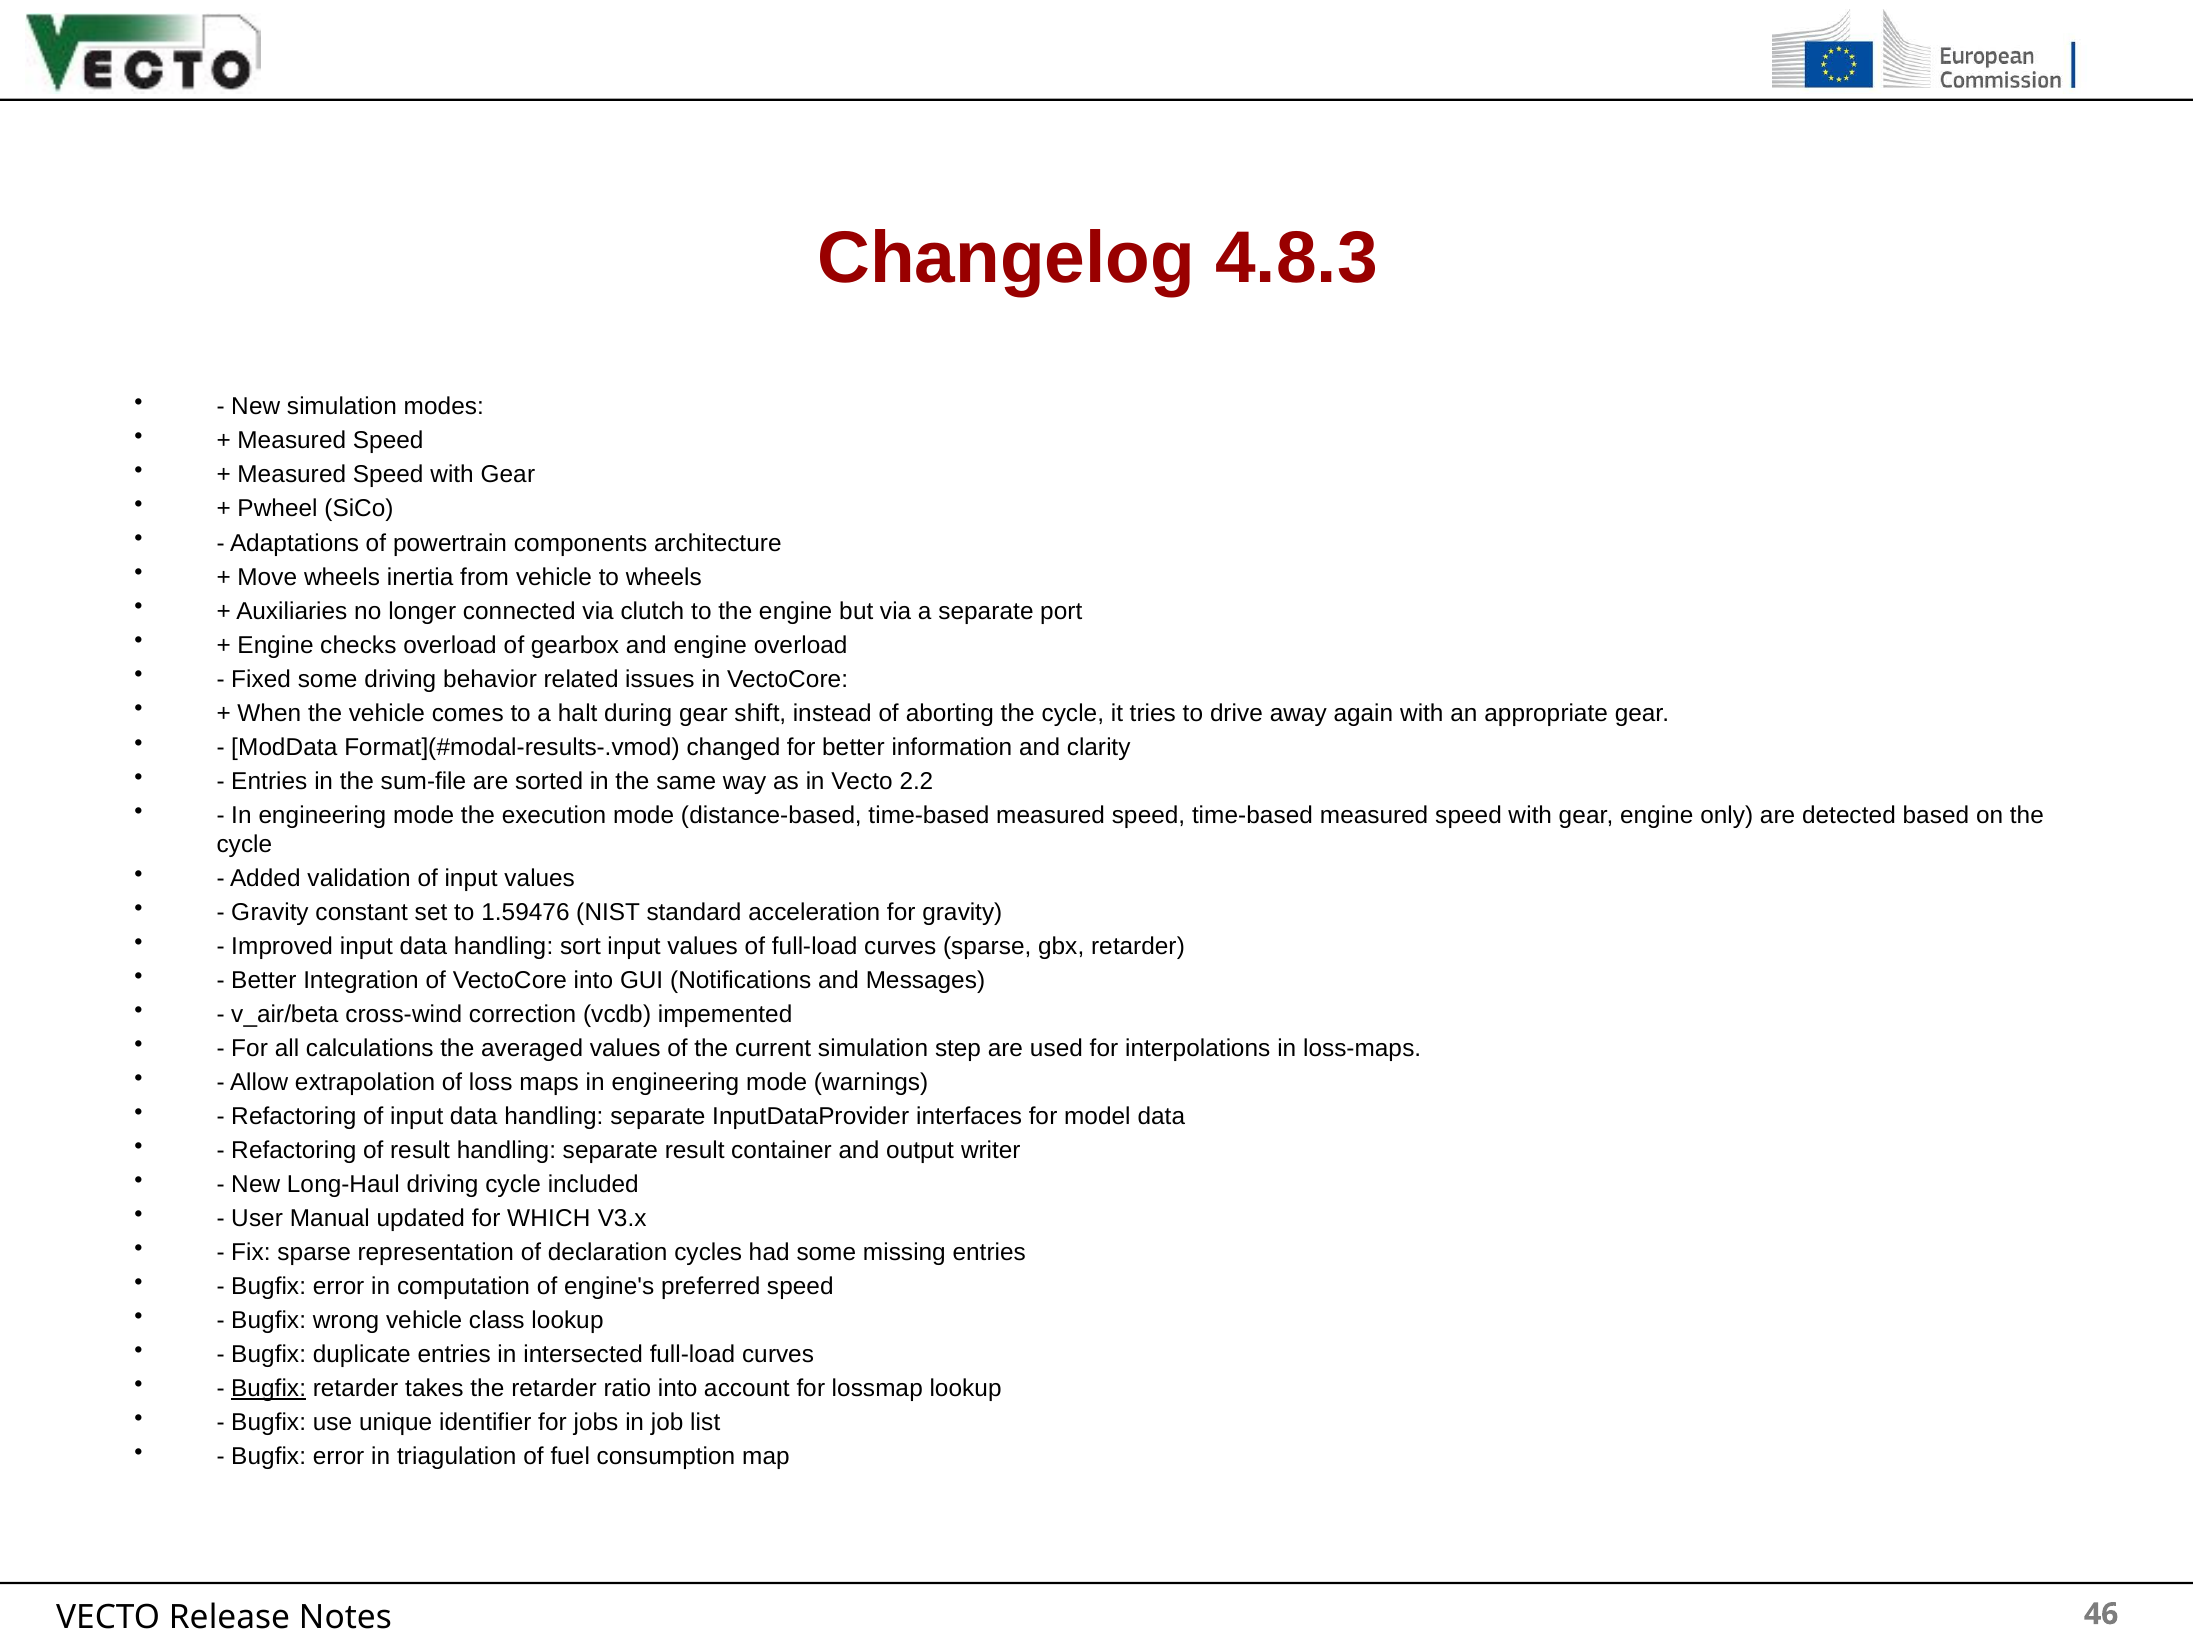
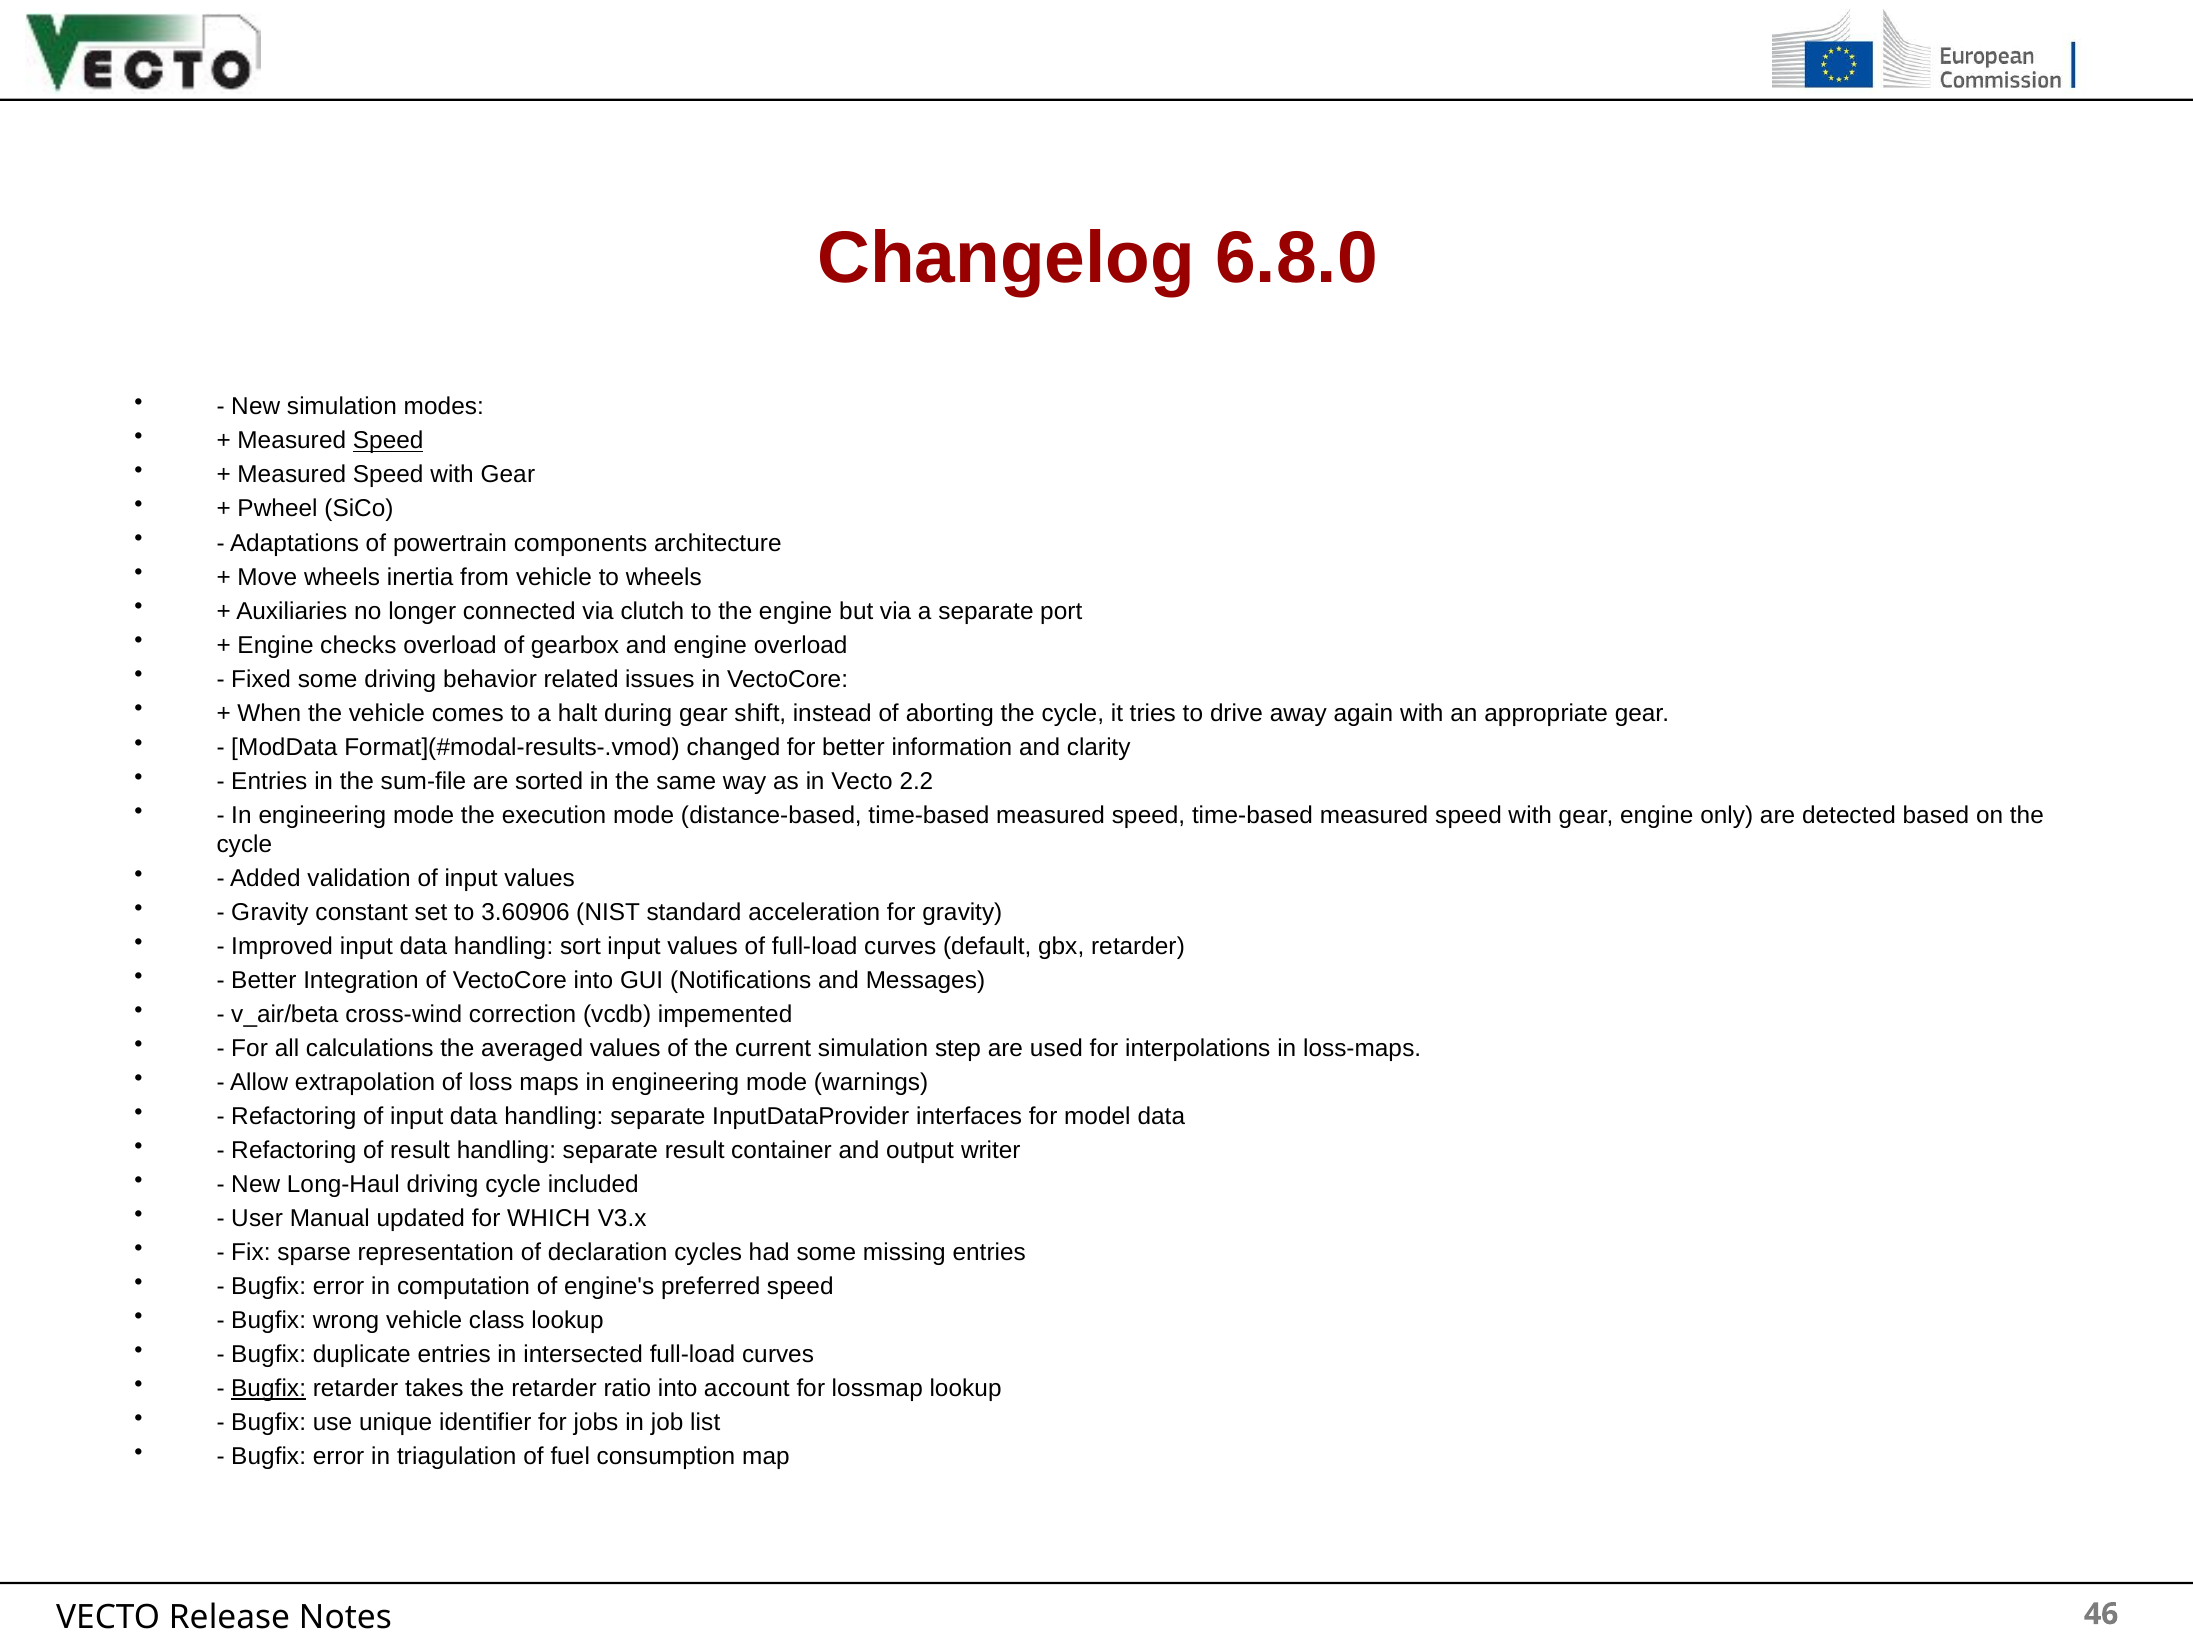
4.8.3: 4.8.3 -> 6.8.0
Speed at (388, 441) underline: none -> present
1.59476: 1.59476 -> 3.60906
curves sparse: sparse -> default
